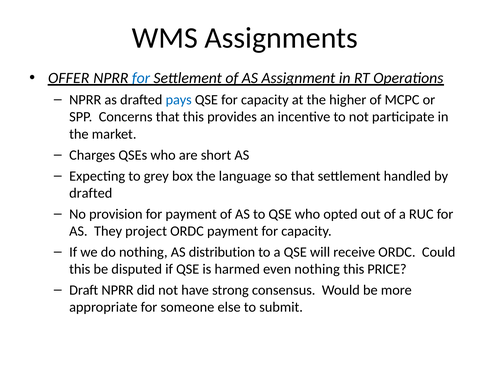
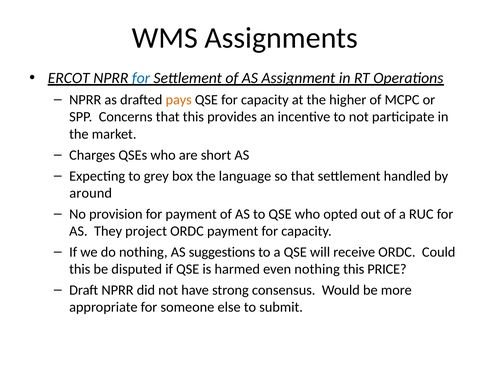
OFFER: OFFER -> ERCOT
pays colour: blue -> orange
drafted at (91, 193): drafted -> around
distribution: distribution -> suggestions
